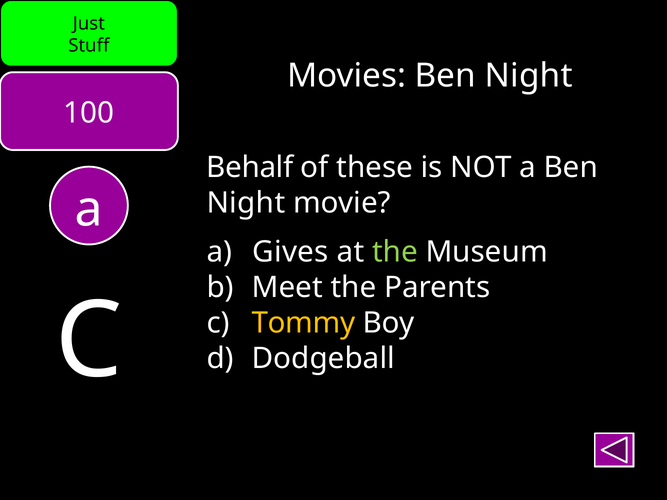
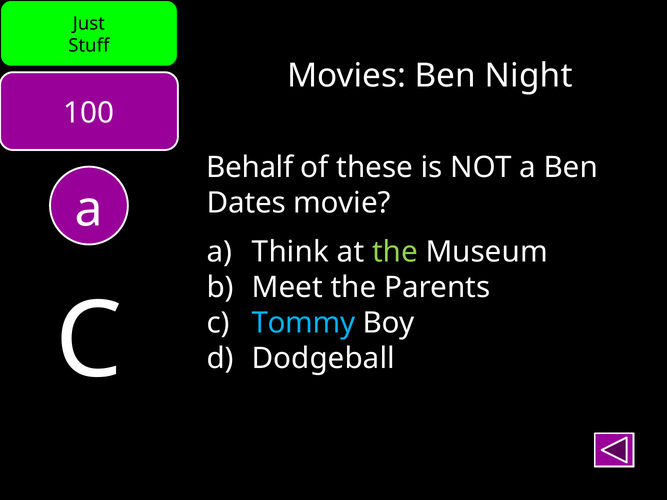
Night at (246, 203): Night -> Dates
Gives: Gives -> Think
Tommy colour: yellow -> light blue
